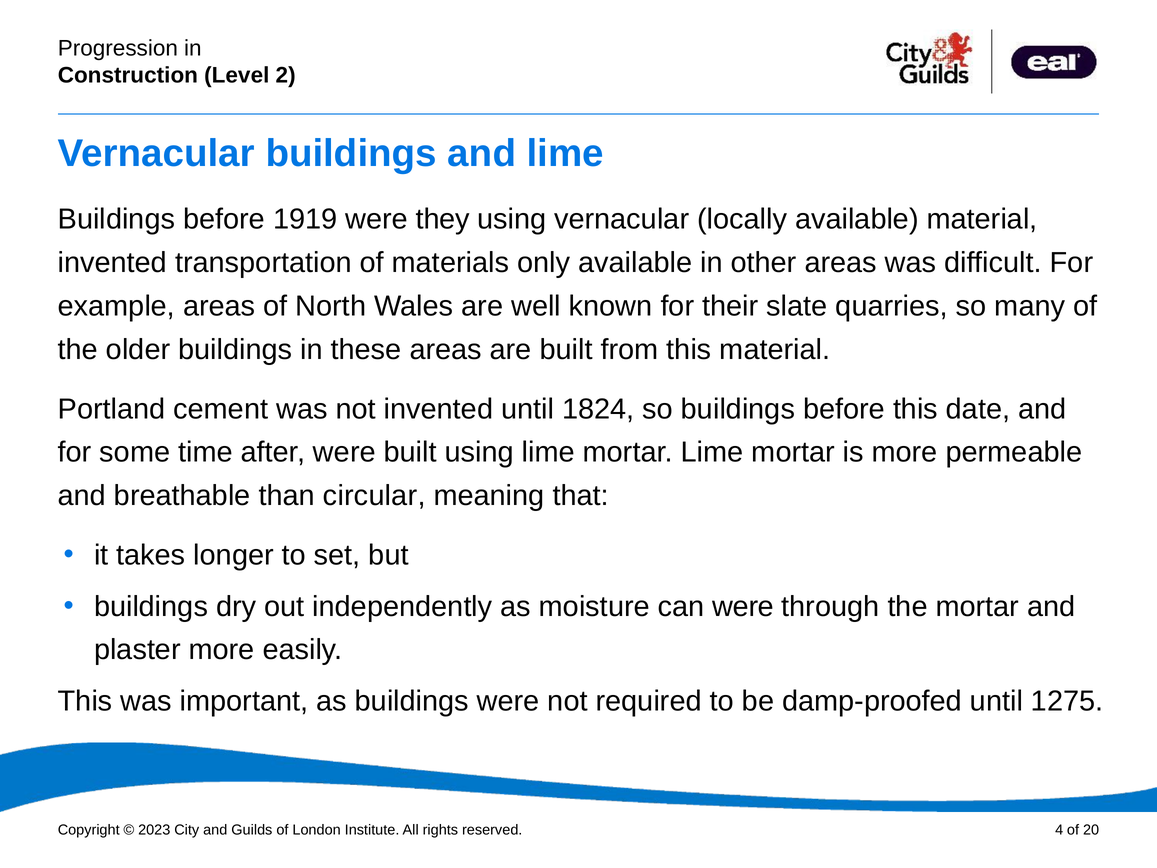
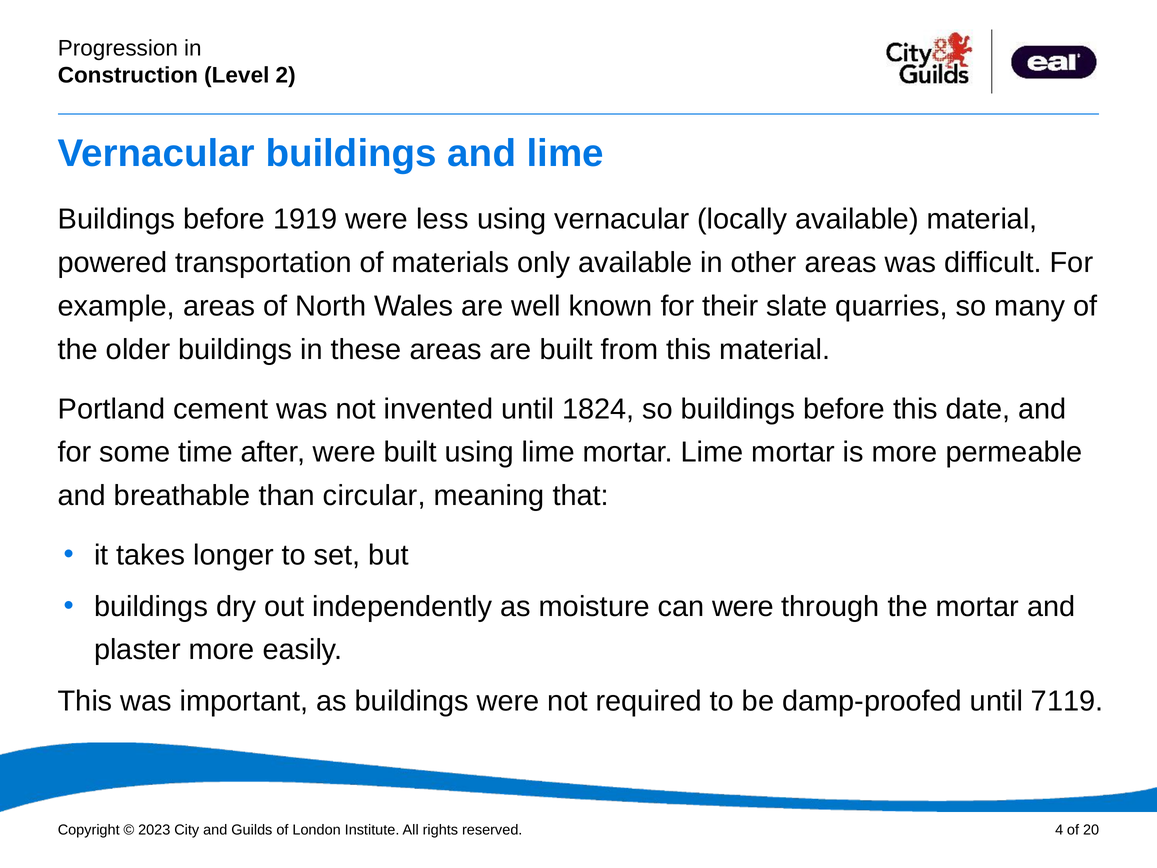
they: they -> less
invented at (112, 263): invented -> powered
1275: 1275 -> 7119
